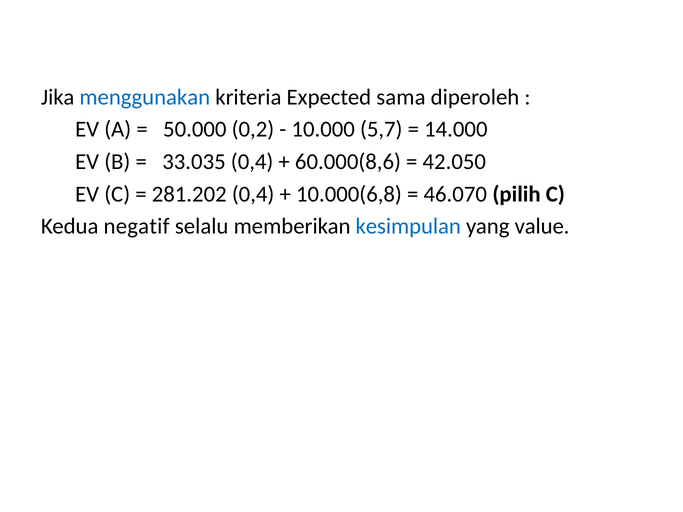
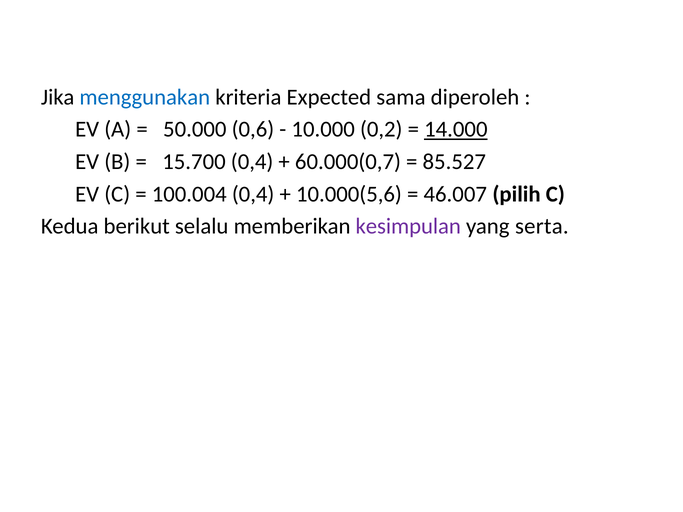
0,2: 0,2 -> 0,6
5,7: 5,7 -> 0,2
14.000 underline: none -> present
33.035: 33.035 -> 15.700
60.000(8,6: 60.000(8,6 -> 60.000(0,7
42.050: 42.050 -> 85.527
281.202: 281.202 -> 100.004
10.000(6,8: 10.000(6,8 -> 10.000(5,6
46.070: 46.070 -> 46.007
negatif: negatif -> berikut
kesimpulan colour: blue -> purple
value: value -> serta
